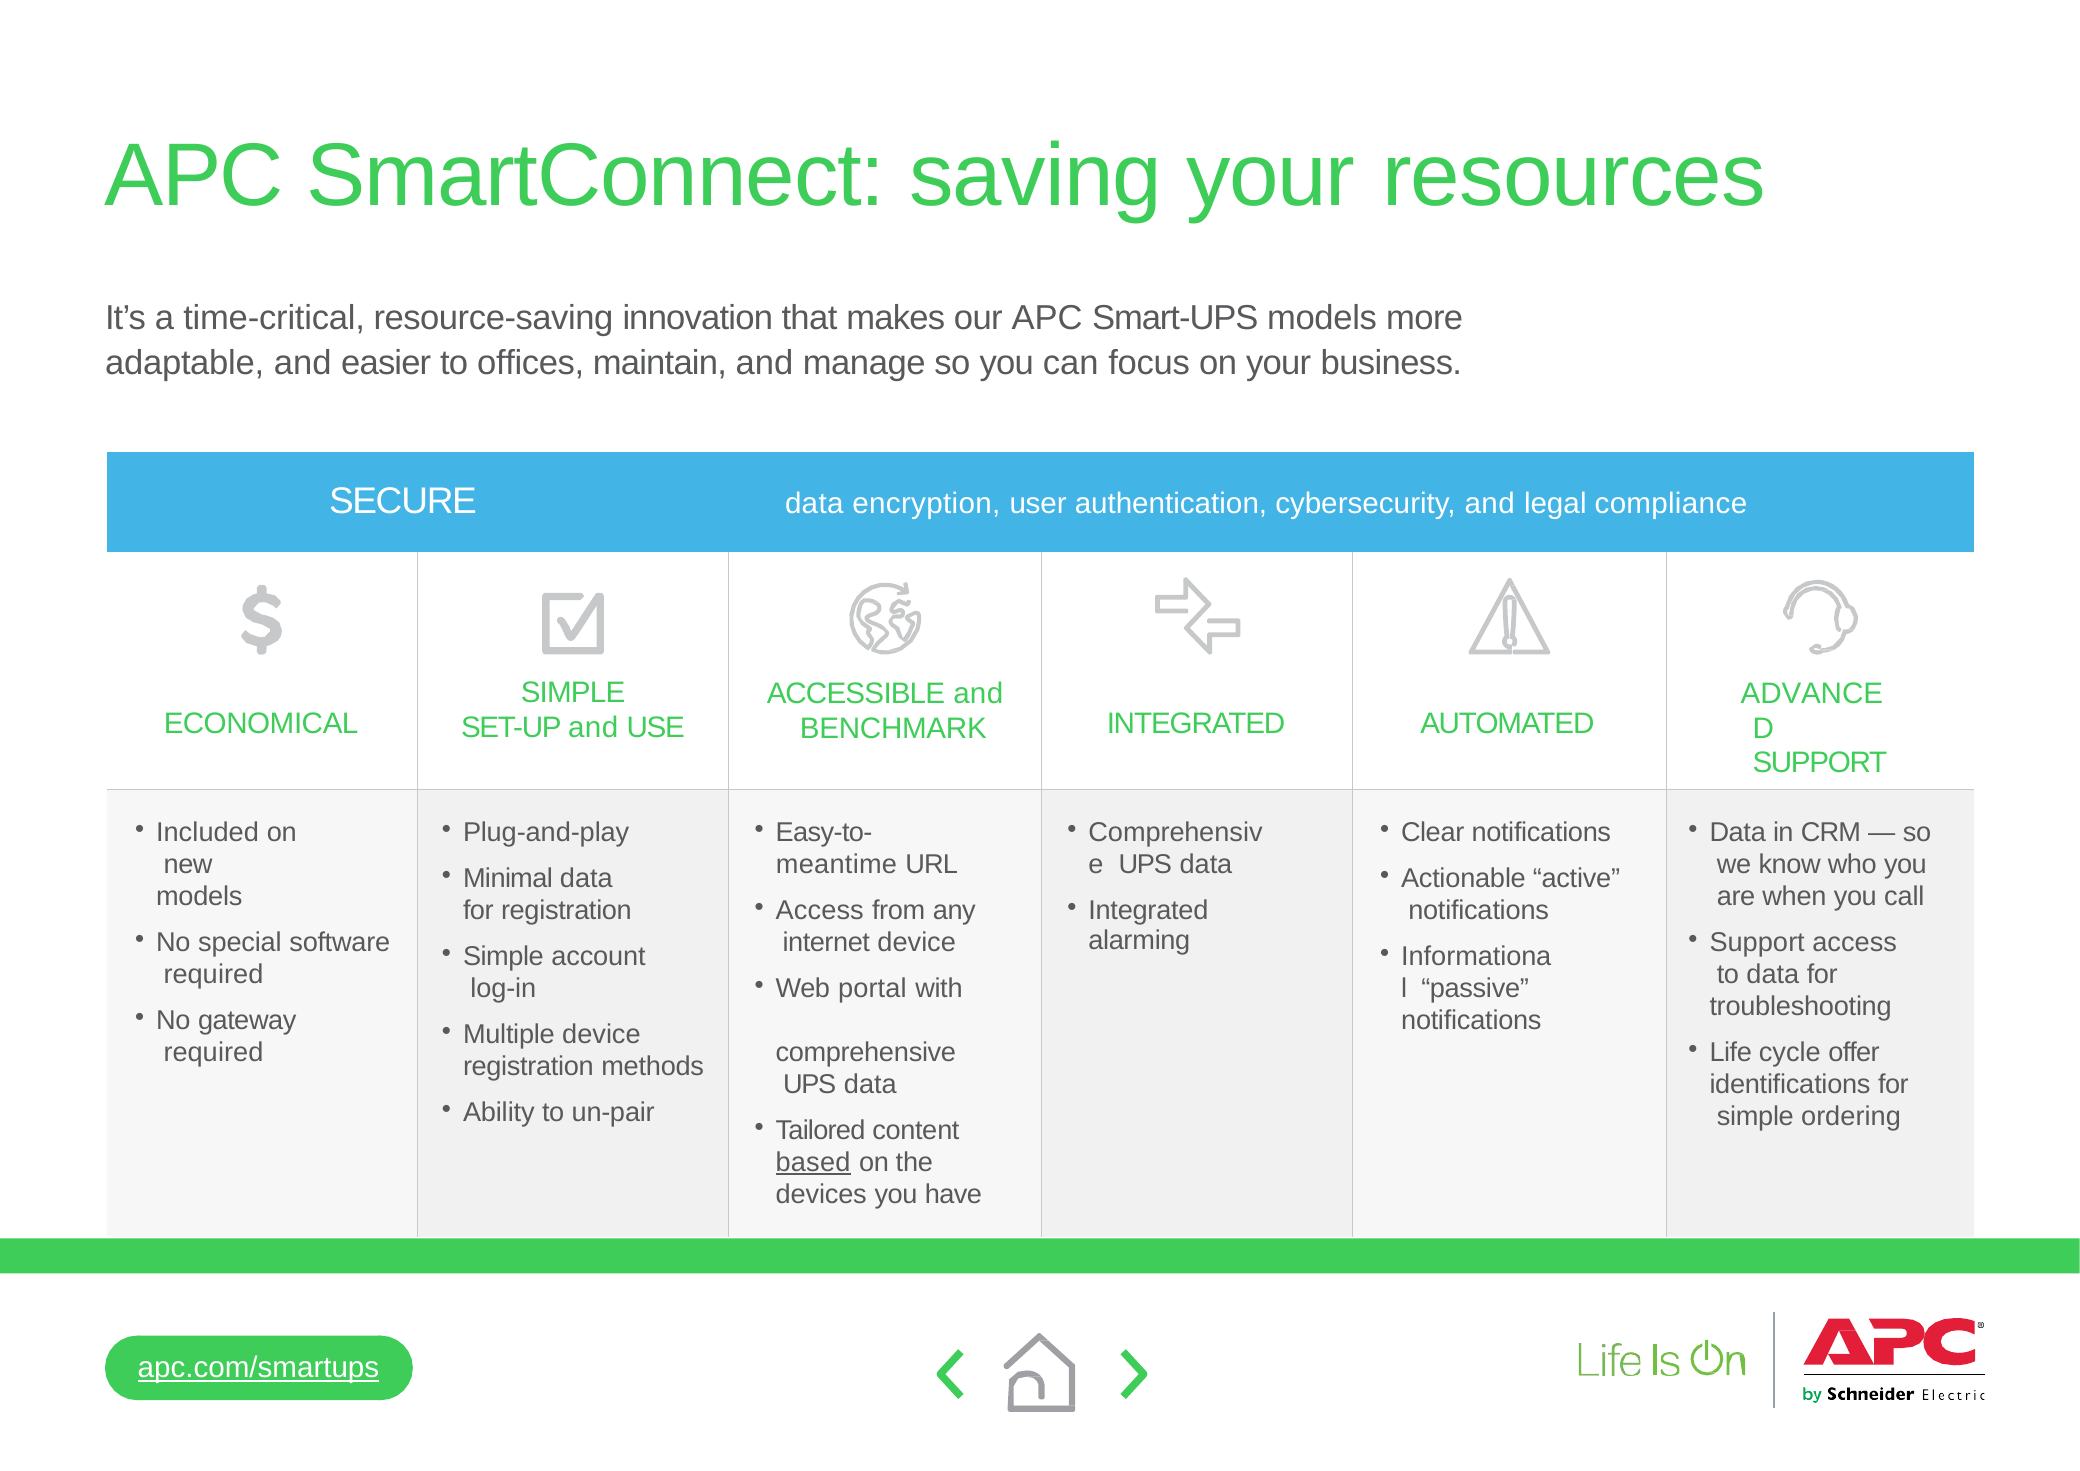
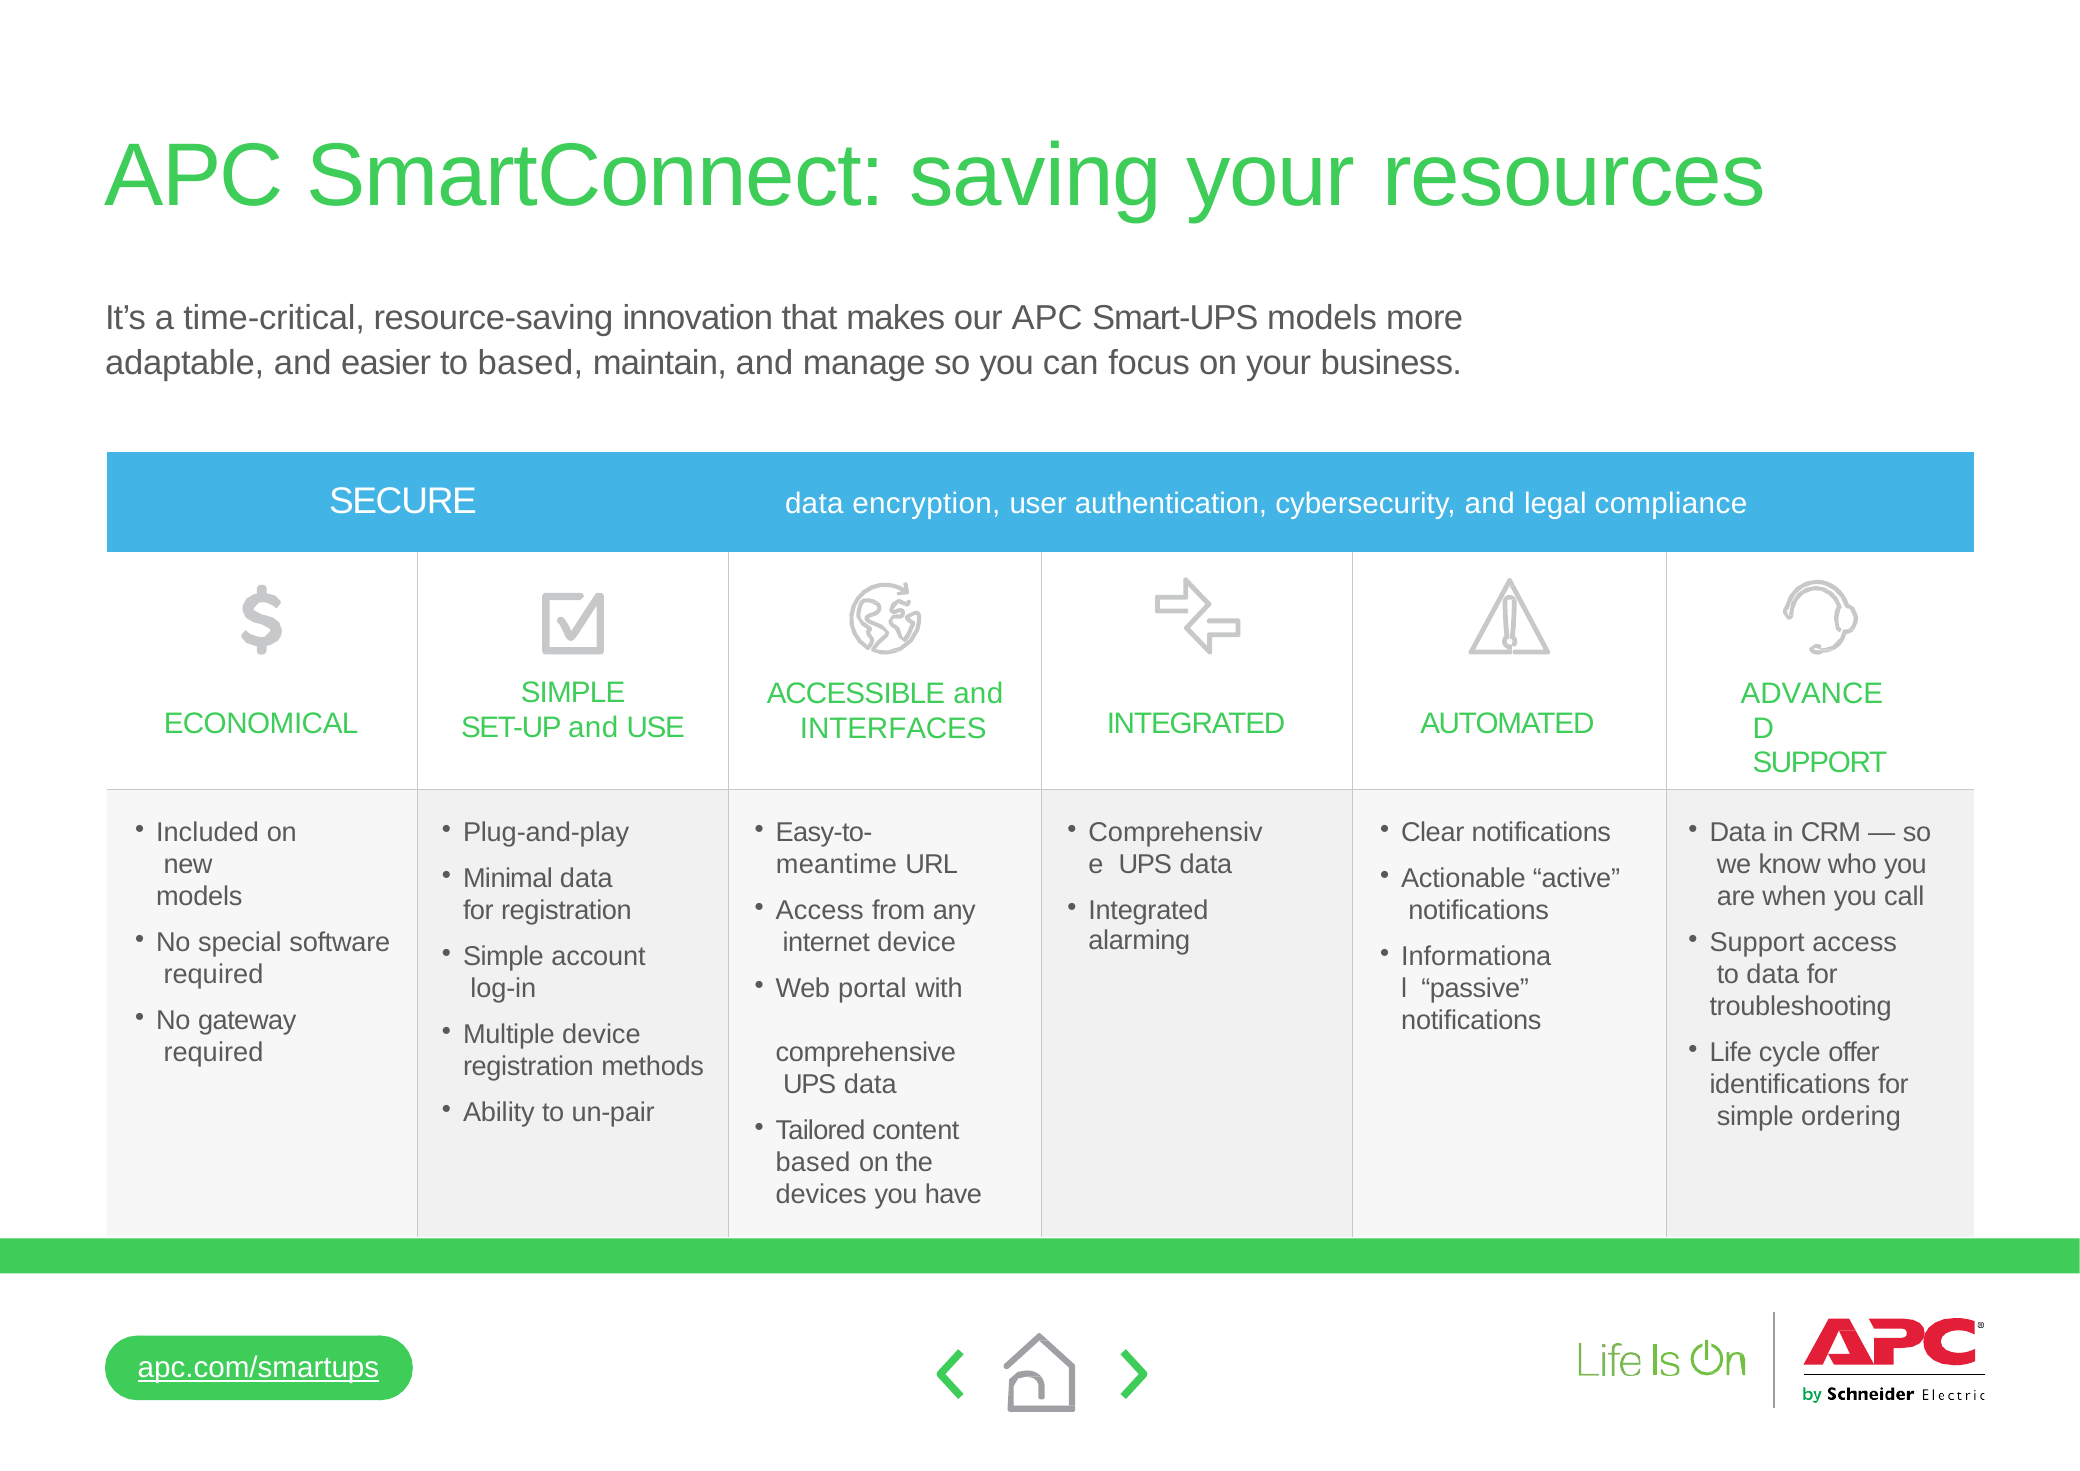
to offices: offices -> based
BENCHMARK: BENCHMARK -> INTERFACES
based at (813, 1162) underline: present -> none
